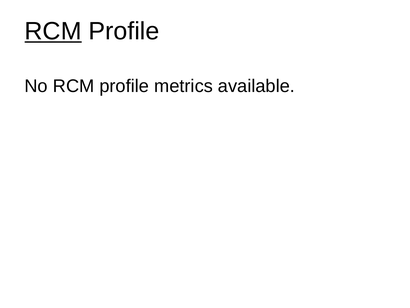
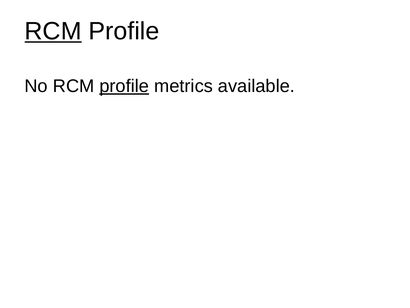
profile at (124, 86) underline: none -> present
